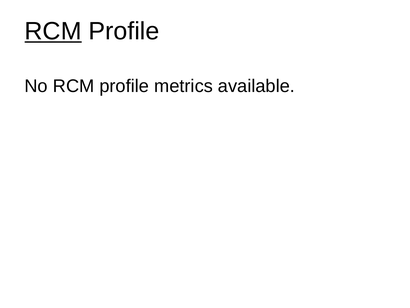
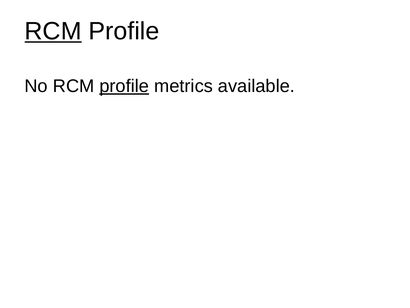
profile at (124, 86) underline: none -> present
